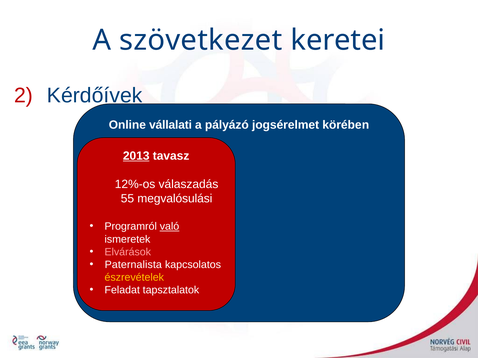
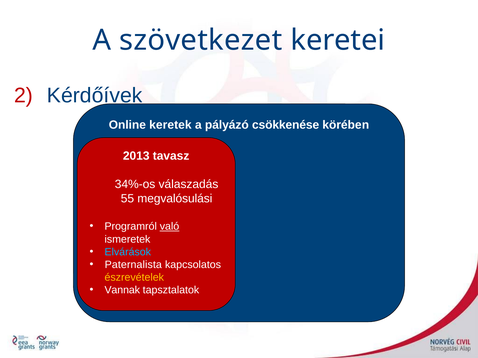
vállalati: vállalati -> keretek
jogsérelmet: jogsérelmet -> csökkenése
2013 underline: present -> none
12%-os: 12%-os -> 34%-os
Elvárások colour: pink -> light blue
Feladat: Feladat -> Vannak
